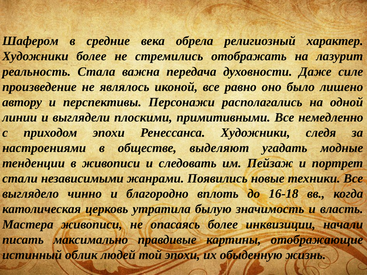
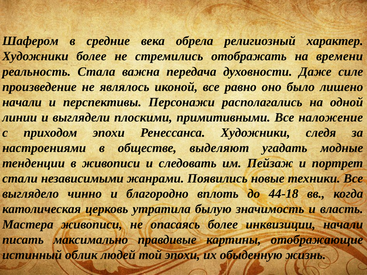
лазурит: лазурит -> времени
автору at (22, 102): автору -> начали
немедленно: немедленно -> наложение
16-18: 16-18 -> 44-18
